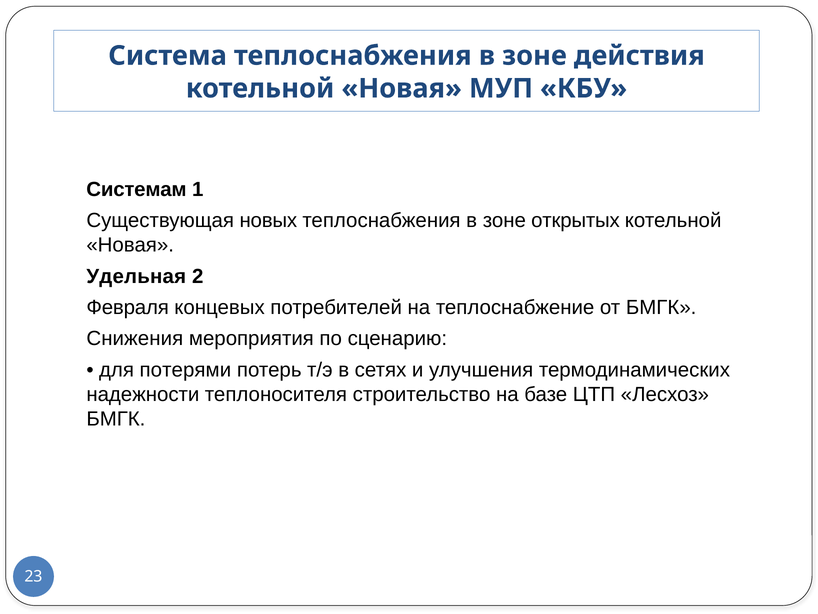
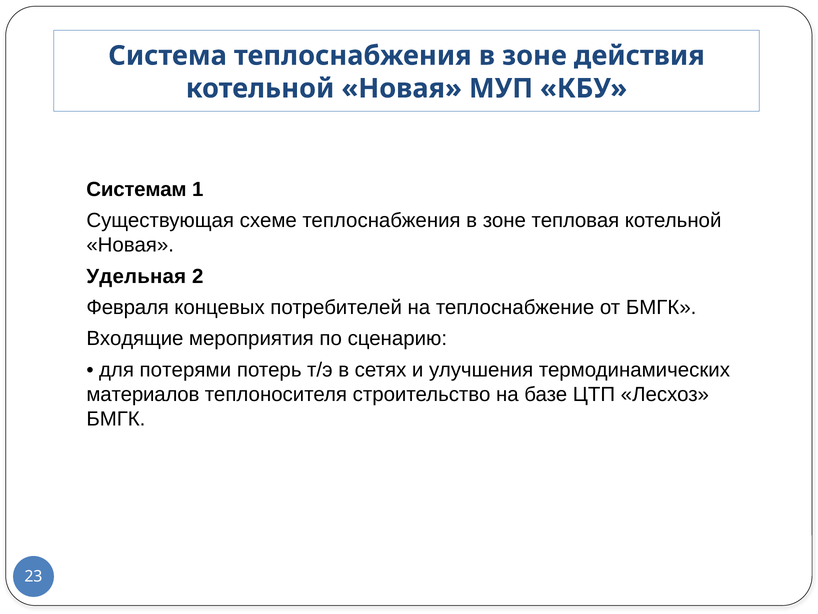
новых: новых -> схеме
открытых: открытых -> тепловая
Снижения: Снижения -> Входящие
надежности: надежности -> материалов
